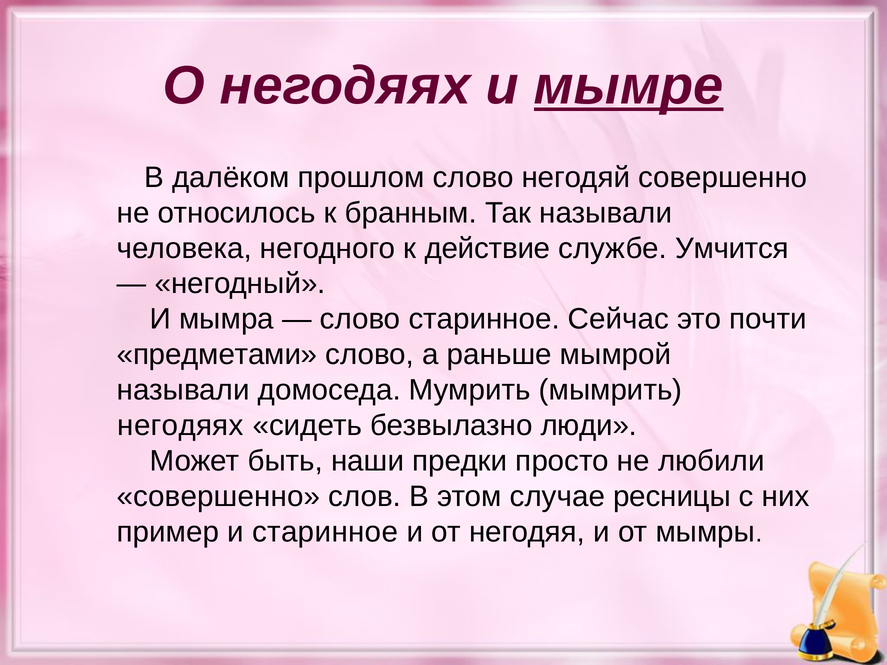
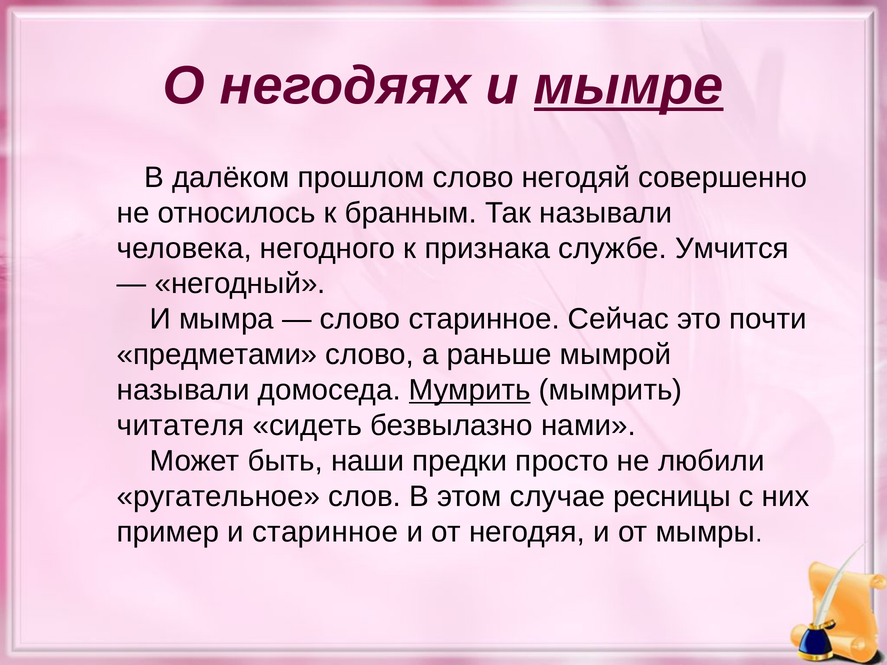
действие: действие -> признака
Мумрить underline: none -> present
негодяях at (181, 426): негодяях -> читателя
люди: люди -> нами
совершенно at (219, 497): совершенно -> ругательное
